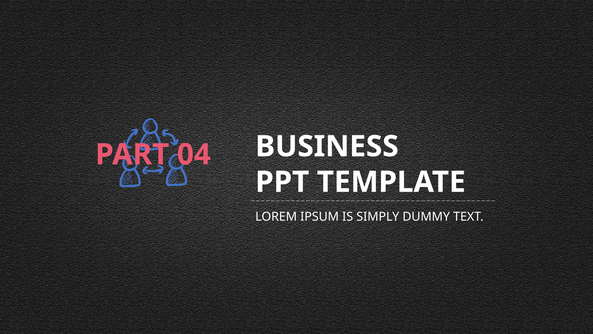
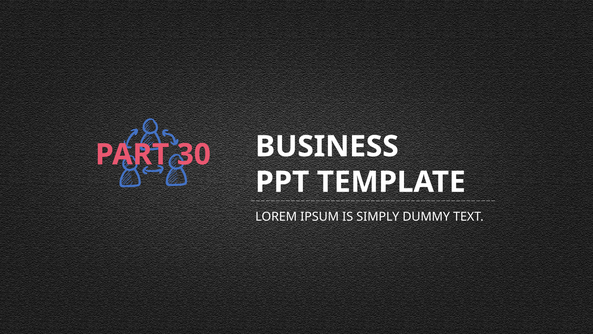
04: 04 -> 30
